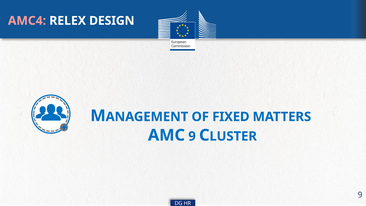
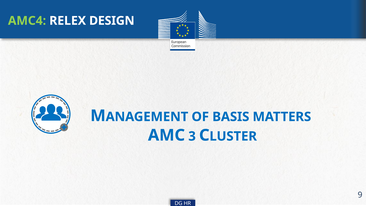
AMC4 colour: pink -> light green
FIXED: FIXED -> BASIS
AMC 9: 9 -> 3
